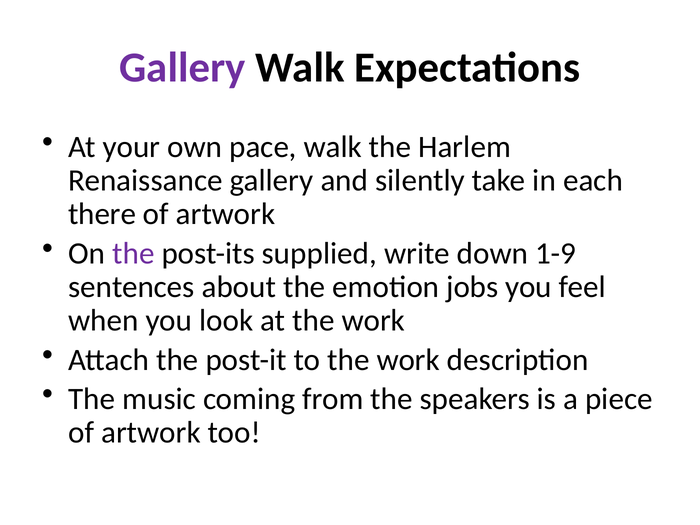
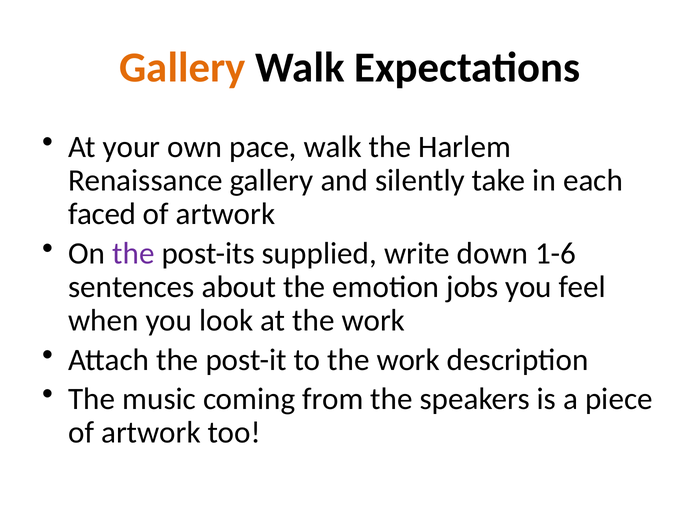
Gallery at (182, 68) colour: purple -> orange
there: there -> faced
1-9: 1-9 -> 1-6
